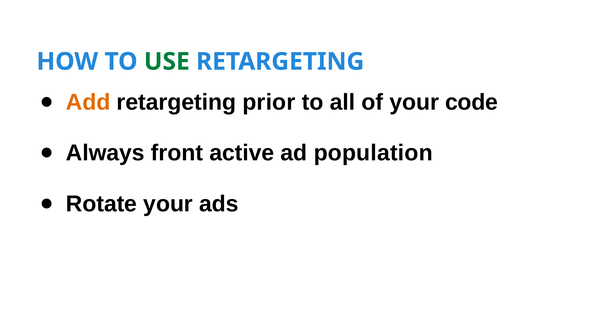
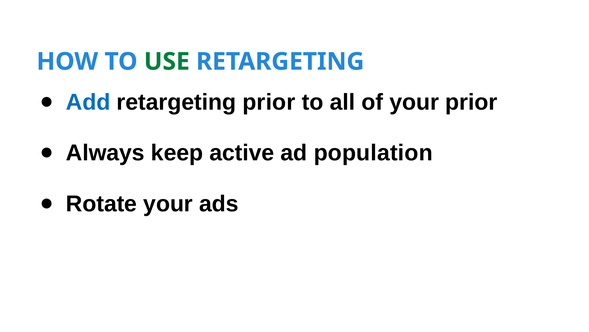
Add colour: orange -> blue
your code: code -> prior
front: front -> keep
